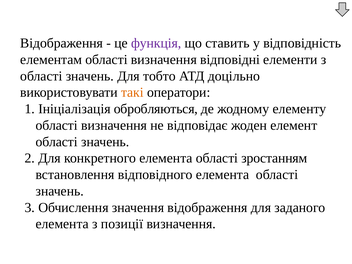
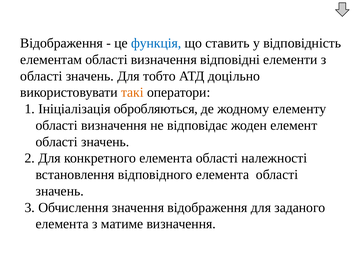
функція colour: purple -> blue
зростанням: зростанням -> належності
позиції: позиції -> матиме
